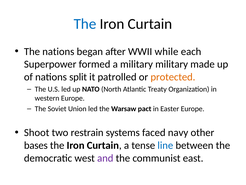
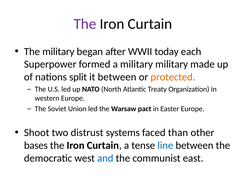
The at (85, 24) colour: blue -> purple
The nations: nations -> military
while: while -> today
it patrolled: patrolled -> between
restrain: restrain -> distrust
navy: navy -> than
and colour: purple -> blue
